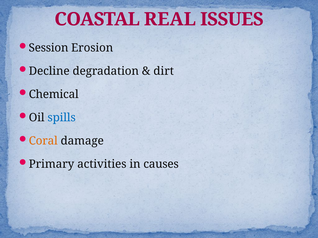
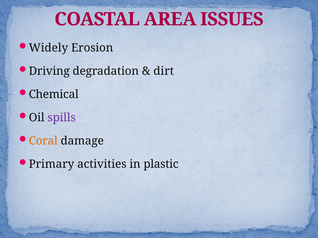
REAL: REAL -> AREA
Session: Session -> Widely
Decline: Decline -> Driving
spills colour: blue -> purple
causes: causes -> plastic
